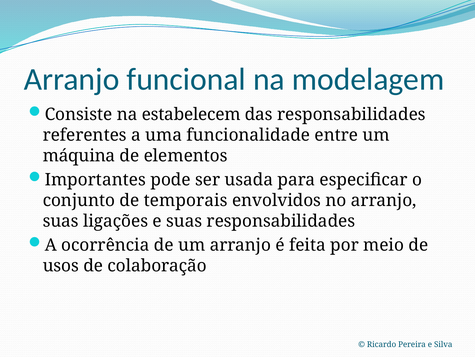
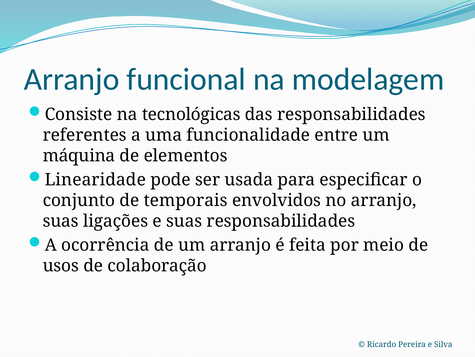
estabelecem: estabelecem -> tecnológicas
Importantes: Importantes -> Linearidade
